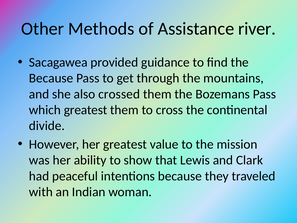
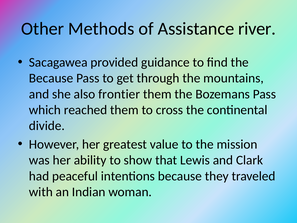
crossed: crossed -> frontier
which greatest: greatest -> reached
